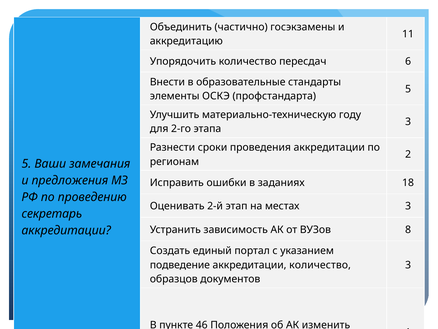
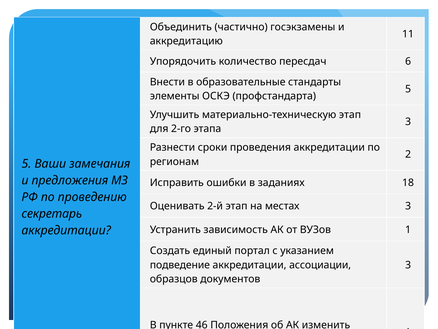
материально-техническую году: году -> этап
ВУЗов 8: 8 -> 1
аккредитации количество: количество -> ассоциации
